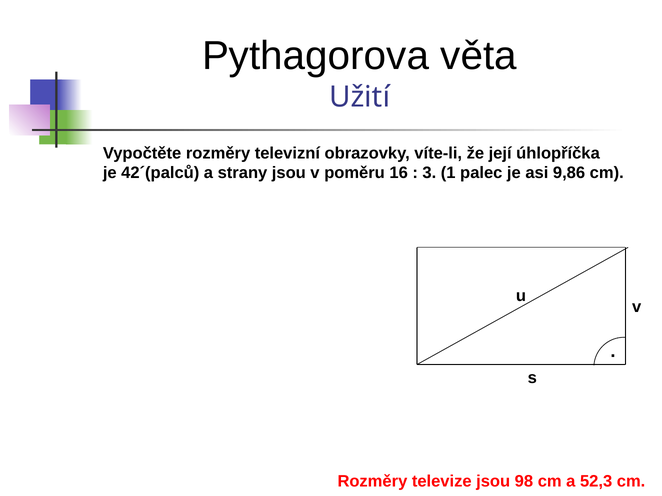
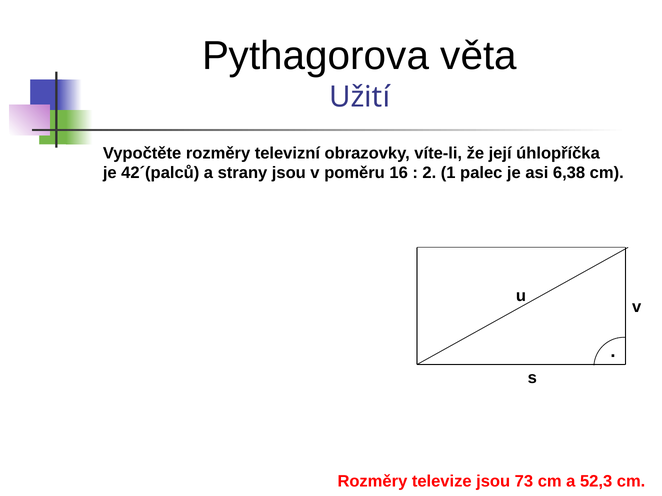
3: 3 -> 2
9,86: 9,86 -> 6,38
98: 98 -> 73
